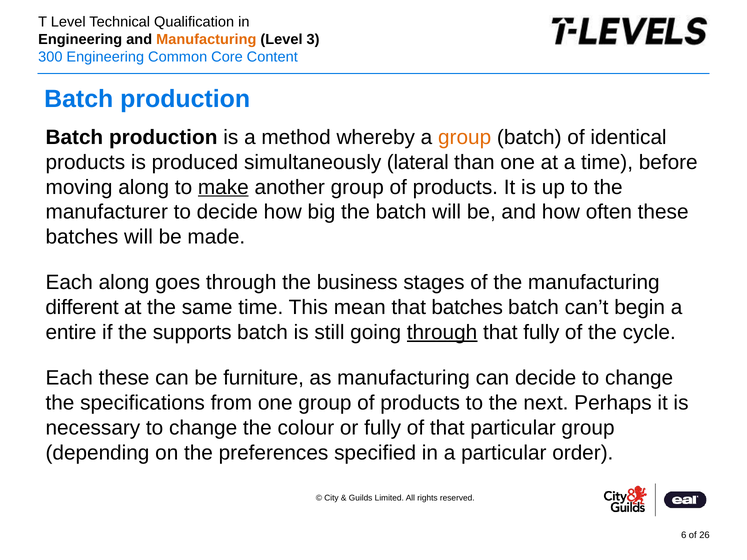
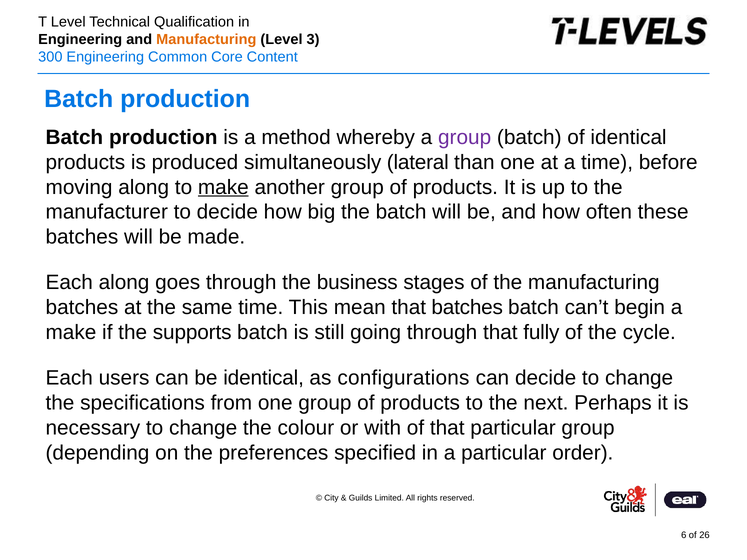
group at (465, 137) colour: orange -> purple
different at (82, 308): different -> batches
entire at (71, 333): entire -> make
through at (442, 333) underline: present -> none
Each these: these -> users
be furniture: furniture -> identical
as manufacturing: manufacturing -> configurations
or fully: fully -> with
